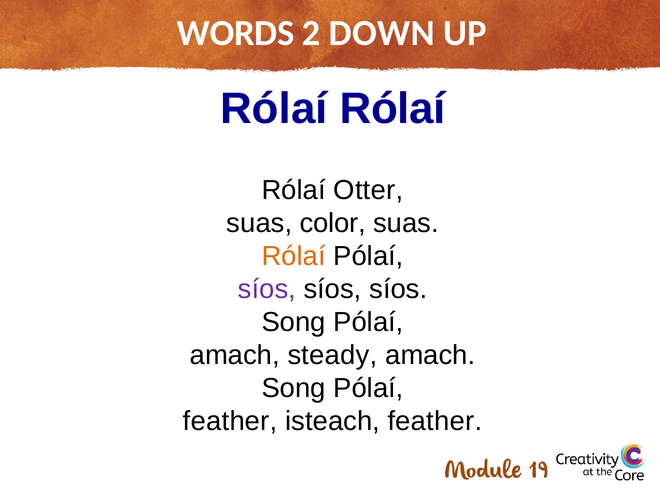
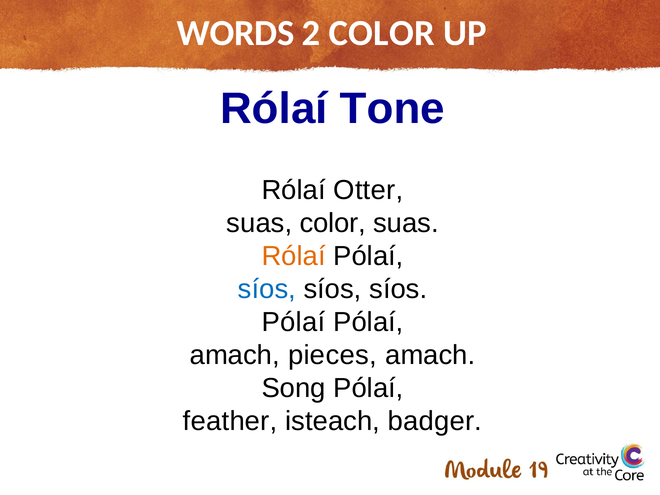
2 DOWN: DOWN -> COLOR
Rólaí at (393, 109): Rólaí -> Tone
síos at (267, 289) colour: purple -> blue
Song at (294, 322): Song -> Pólaí
steady: steady -> pieces
isteach feather: feather -> badger
